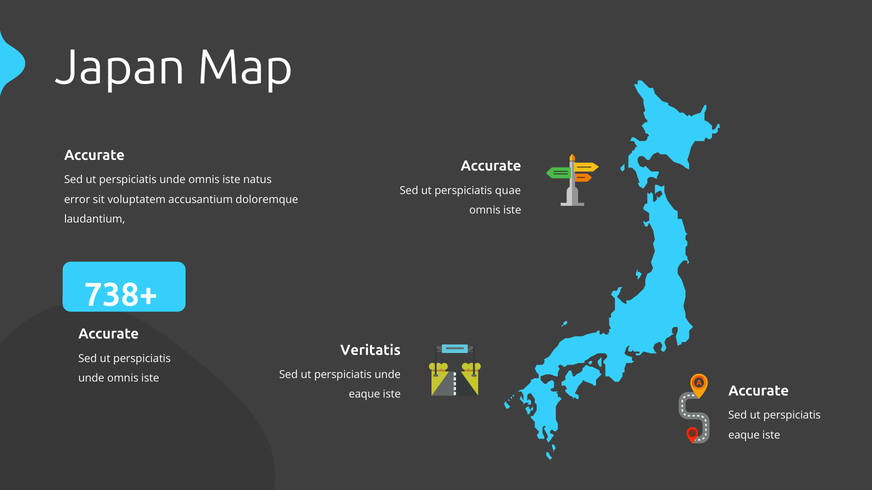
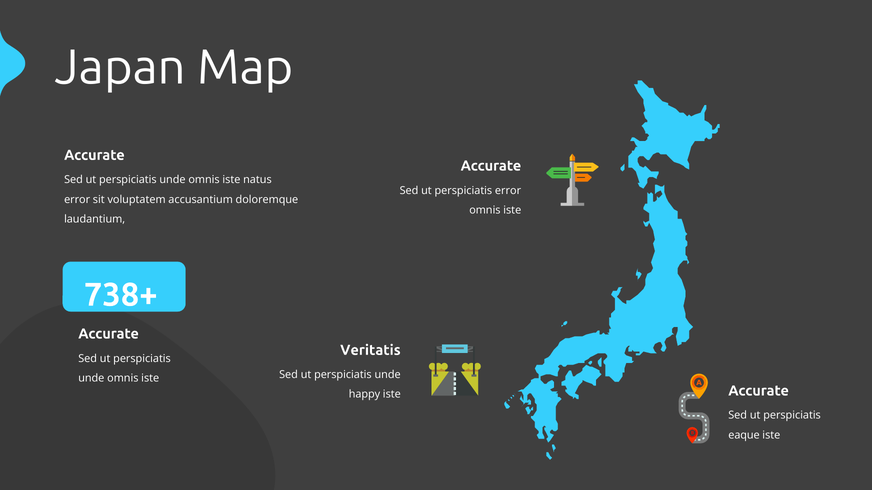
perspiciatis quae: quae -> error
eaque at (364, 395): eaque -> happy
